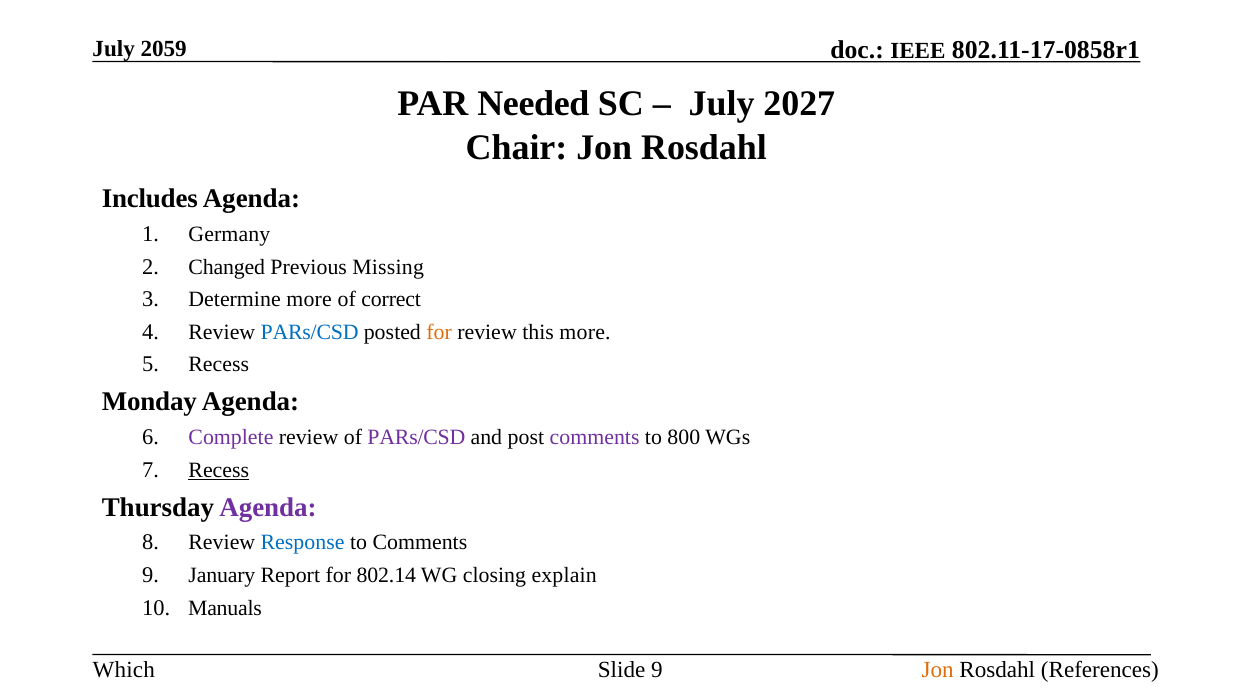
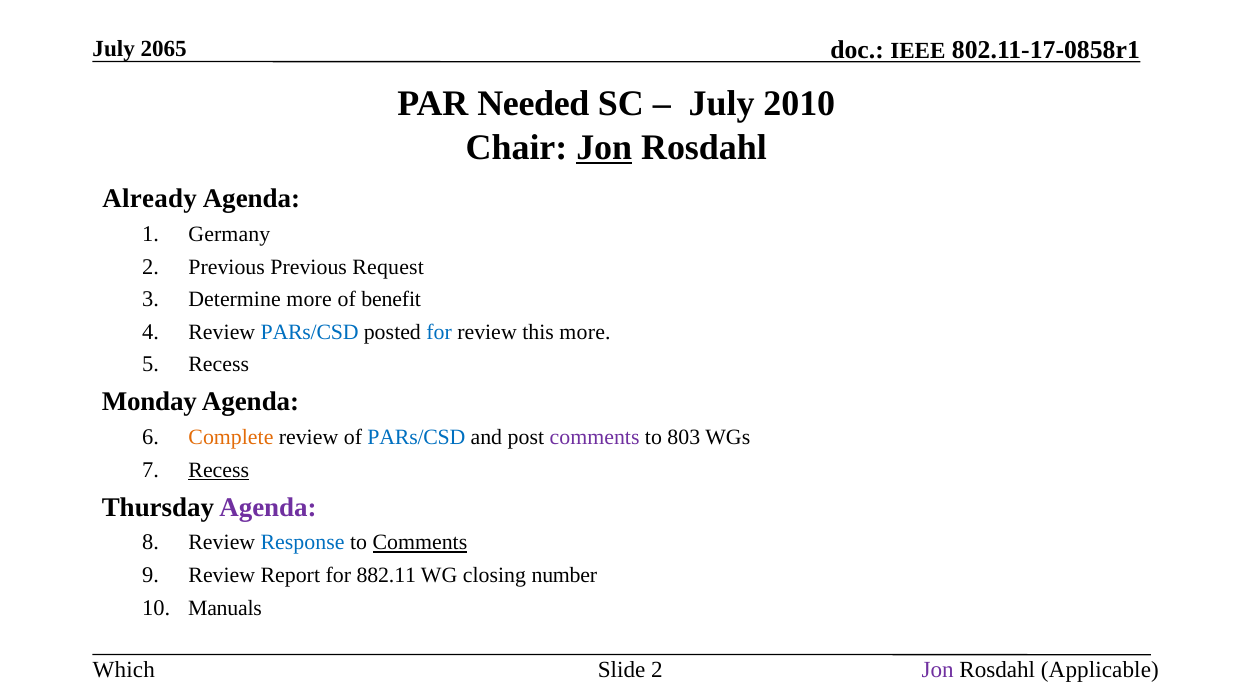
2059: 2059 -> 2065
2027: 2027 -> 2010
Jon at (604, 147) underline: none -> present
Includes: Includes -> Already
Changed at (227, 267): Changed -> Previous
Missing: Missing -> Request
correct: correct -> benefit
for at (439, 332) colour: orange -> blue
Complete colour: purple -> orange
PARs/CSD at (416, 438) colour: purple -> blue
800: 800 -> 803
Comments at (420, 543) underline: none -> present
January at (222, 576): January -> Review
802.14: 802.14 -> 882.11
explain: explain -> number
Slide 9: 9 -> 2
Jon at (938, 670) colour: orange -> purple
References: References -> Applicable
